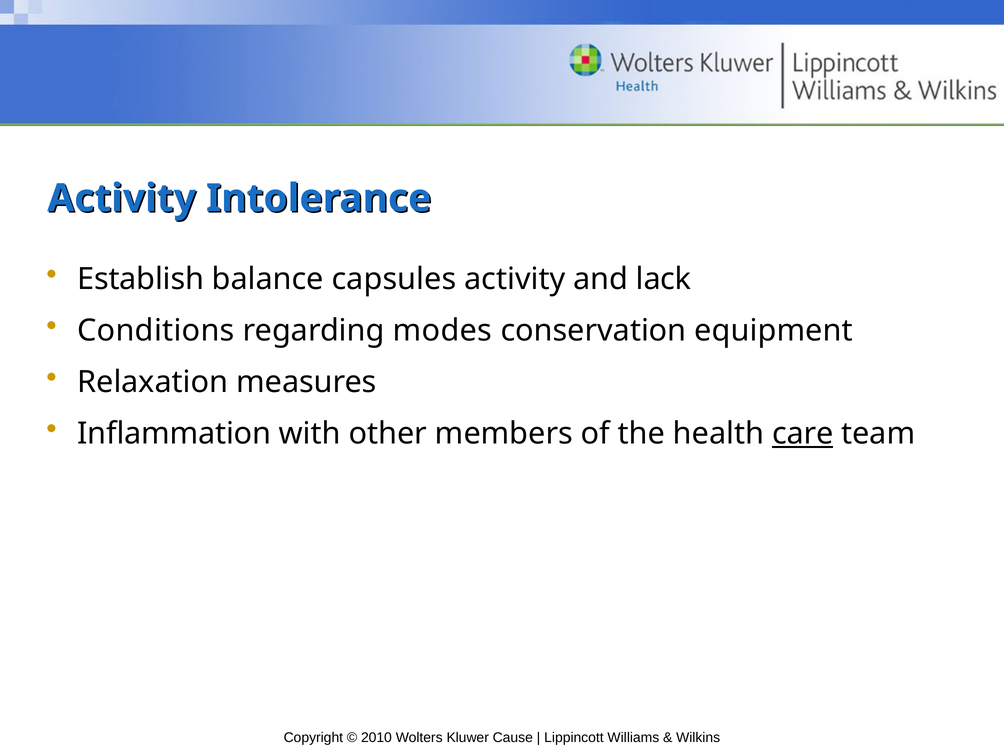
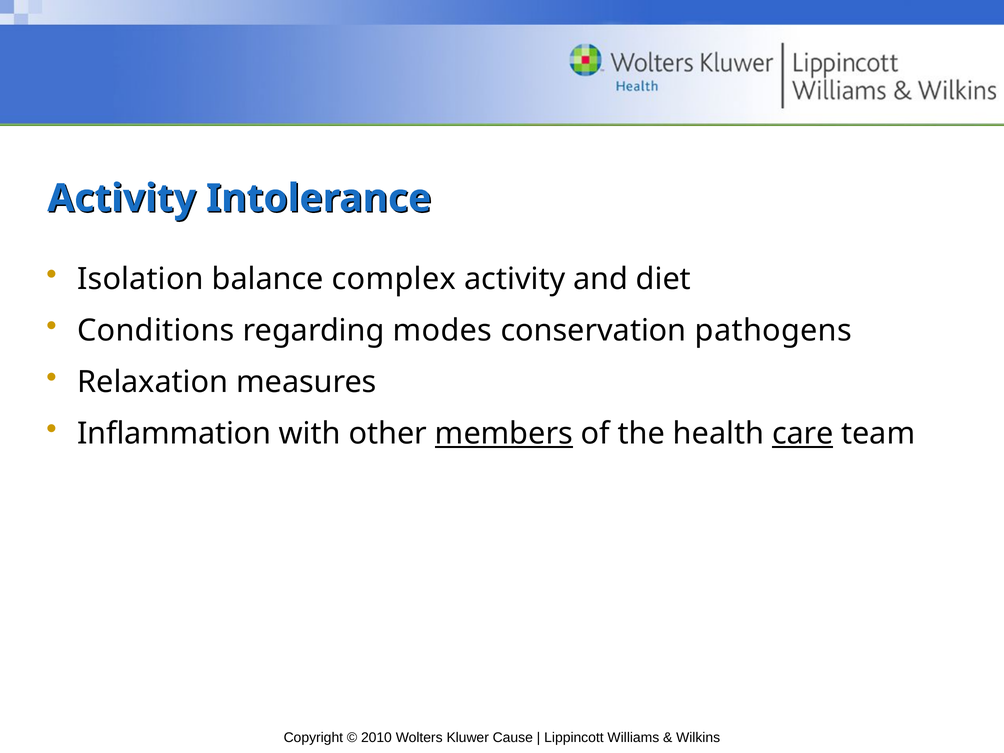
Establish: Establish -> Isolation
capsules: capsules -> complex
lack: lack -> diet
equipment: equipment -> pathogens
members underline: none -> present
